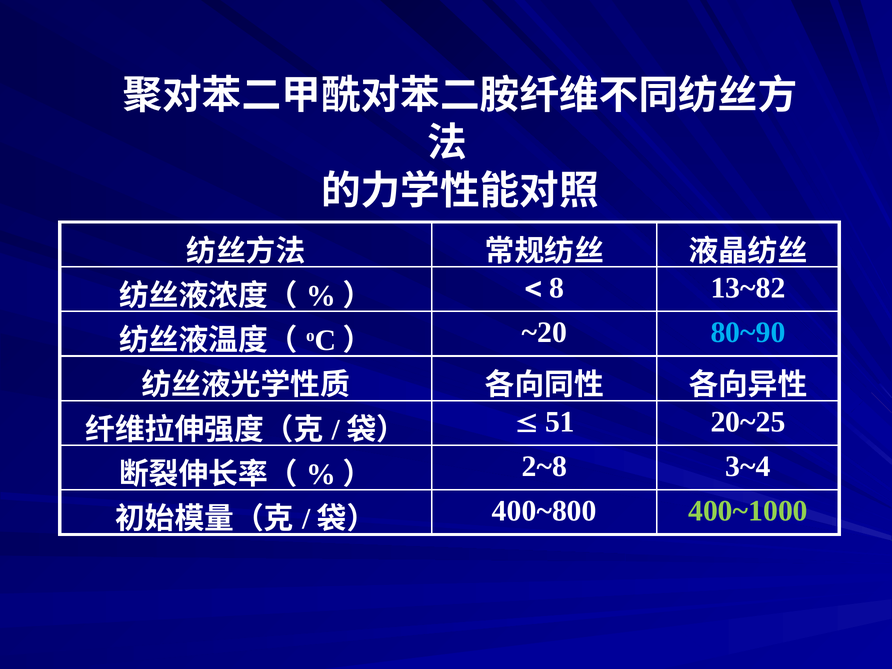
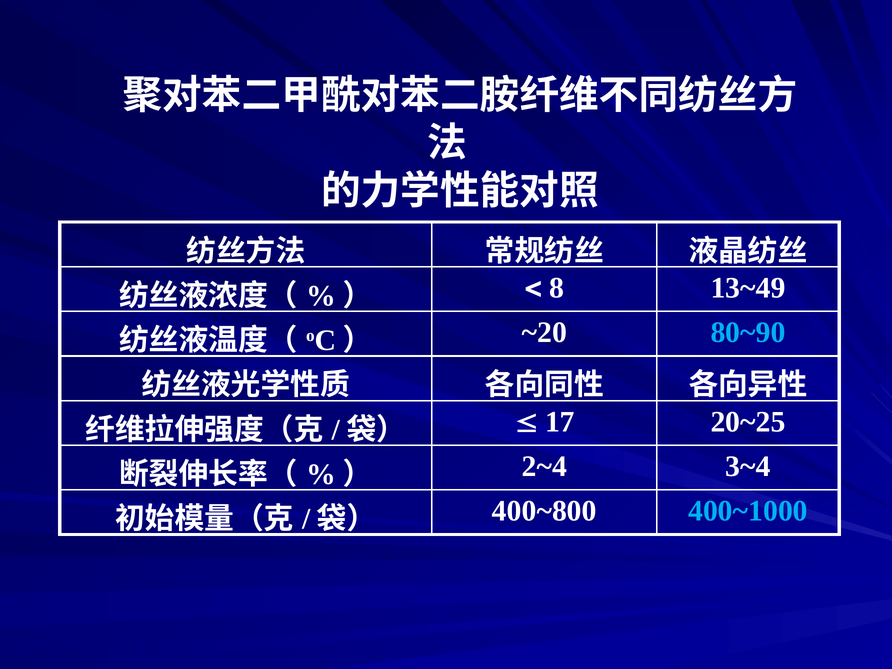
13~82: 13~82 -> 13~49
51: 51 -> 17
2~8: 2~8 -> 2~4
400~1000 colour: light green -> light blue
